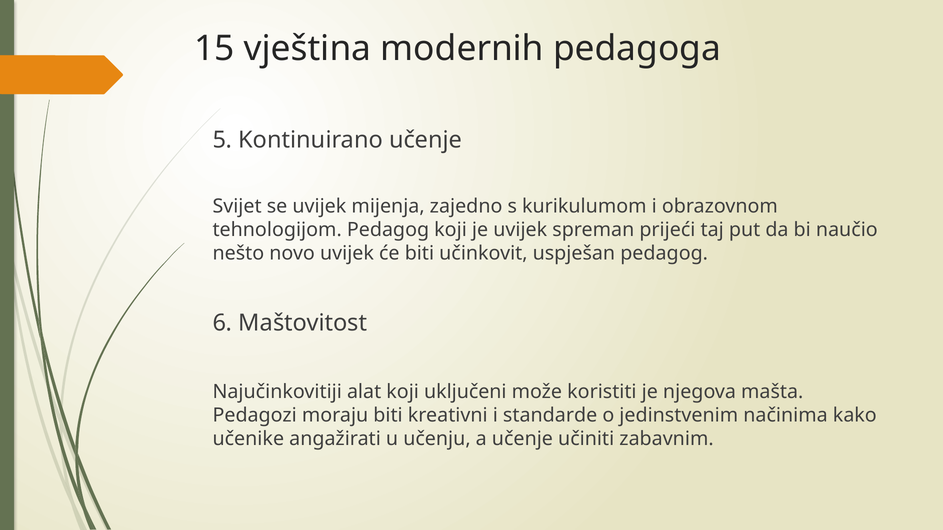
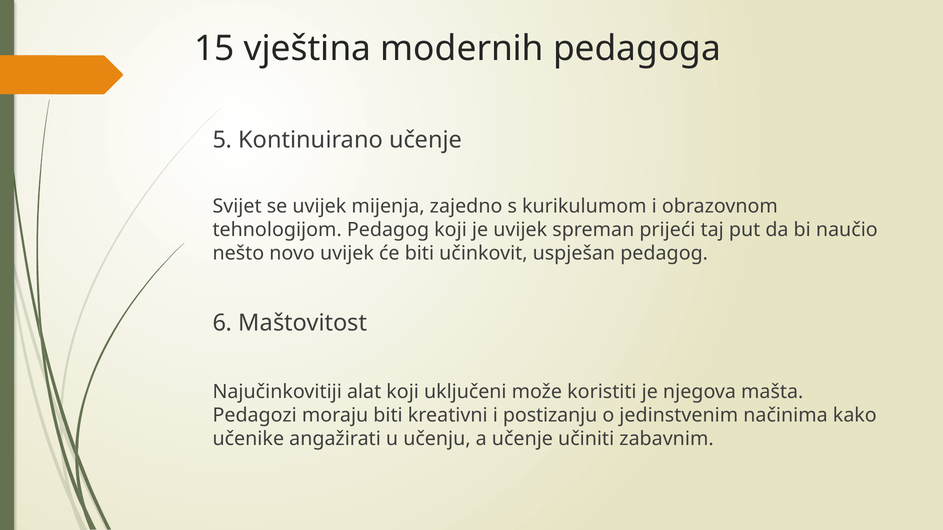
standarde: standarde -> postizanju
